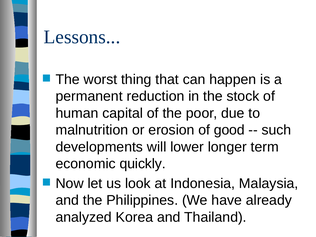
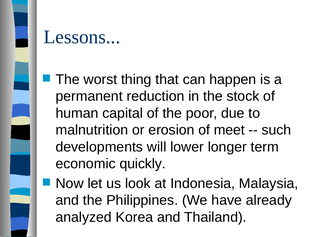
good: good -> meet
